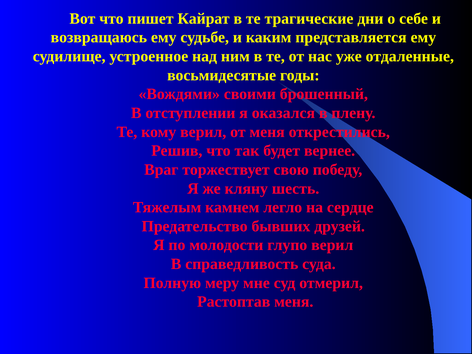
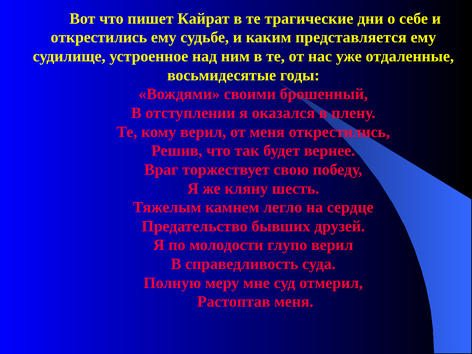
возвращаюсь at (99, 37): возвращаюсь -> открестились
